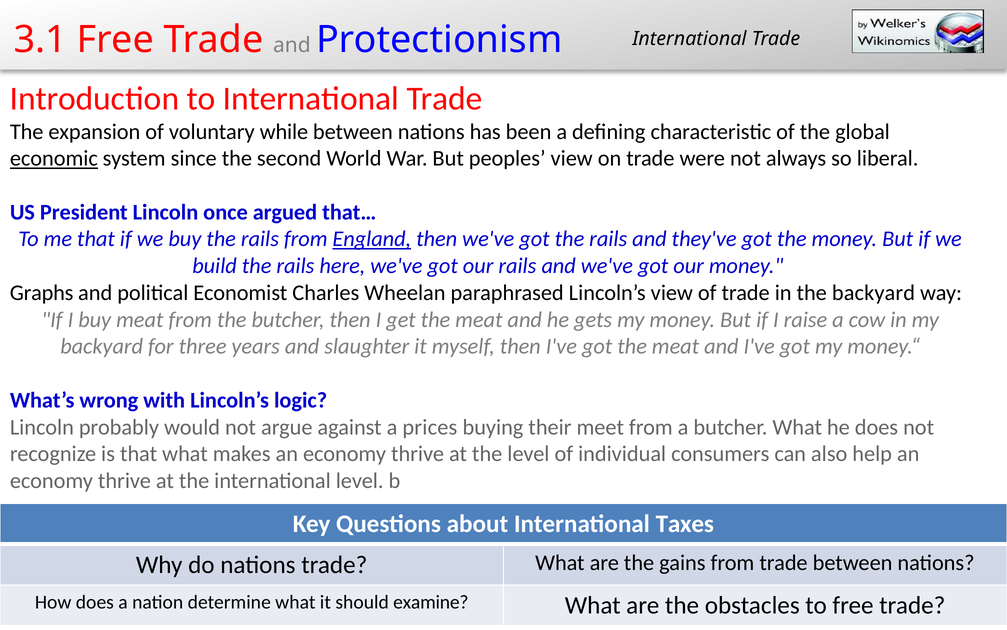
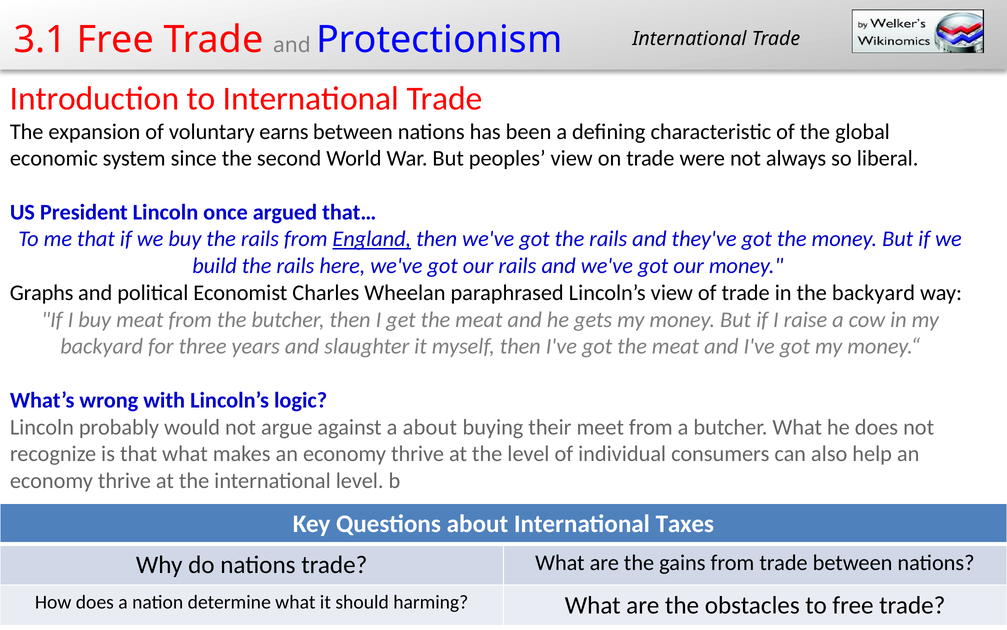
while: while -> earns
economic underline: present -> none
a prices: prices -> about
examine: examine -> harming
